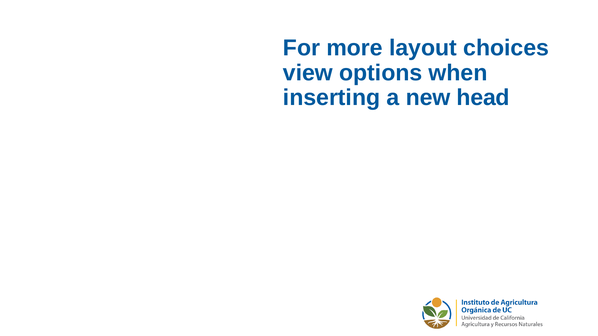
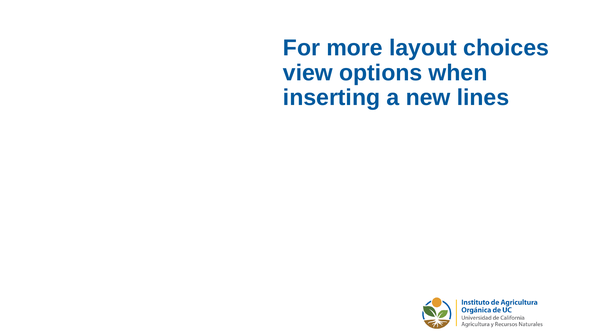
head: head -> lines
